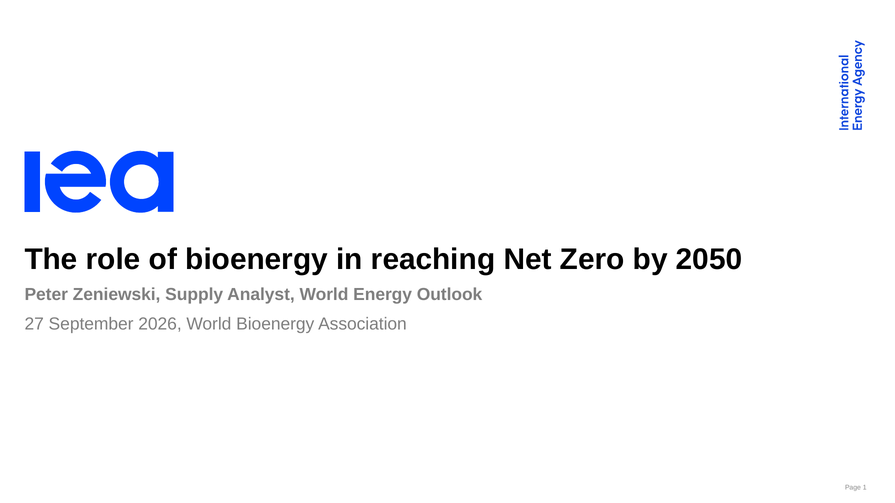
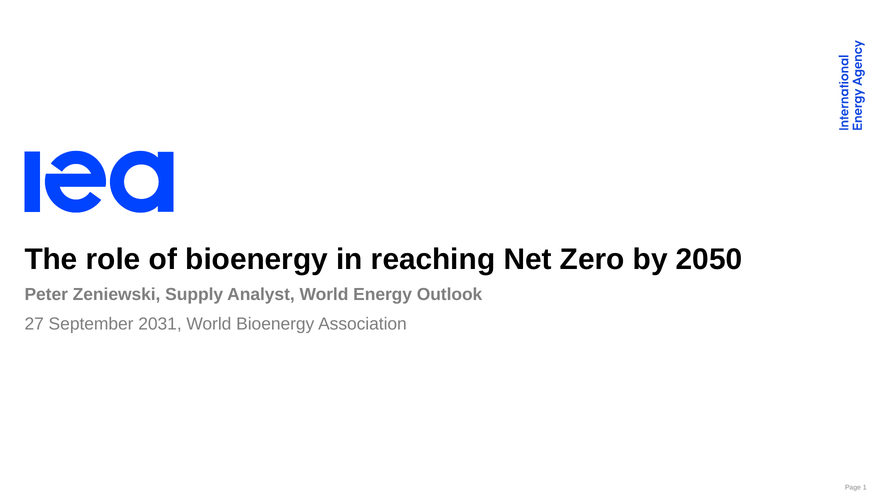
2026: 2026 -> 2031
